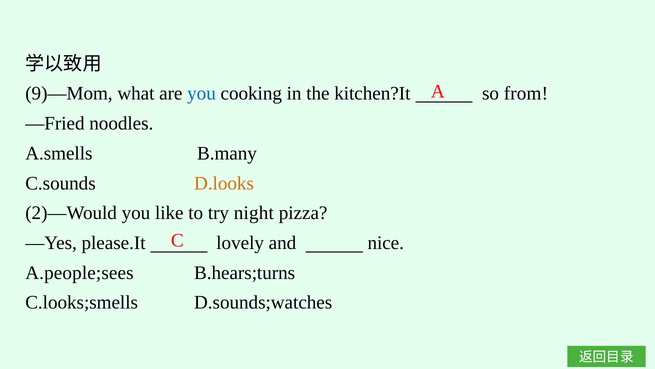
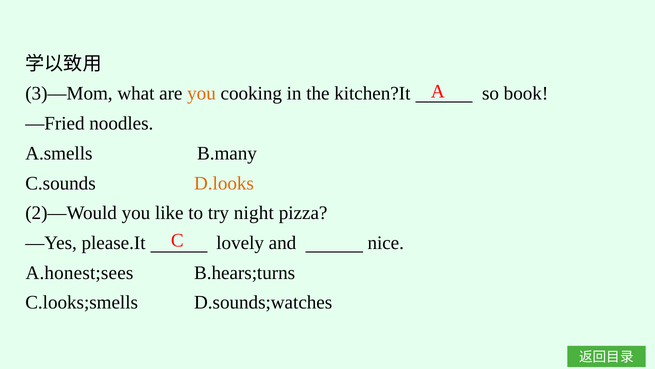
9)—Mom: 9)—Mom -> 3)—Mom
you at (201, 94) colour: blue -> orange
from: from -> book
A.people;sees: A.people;sees -> A.honest;sees
